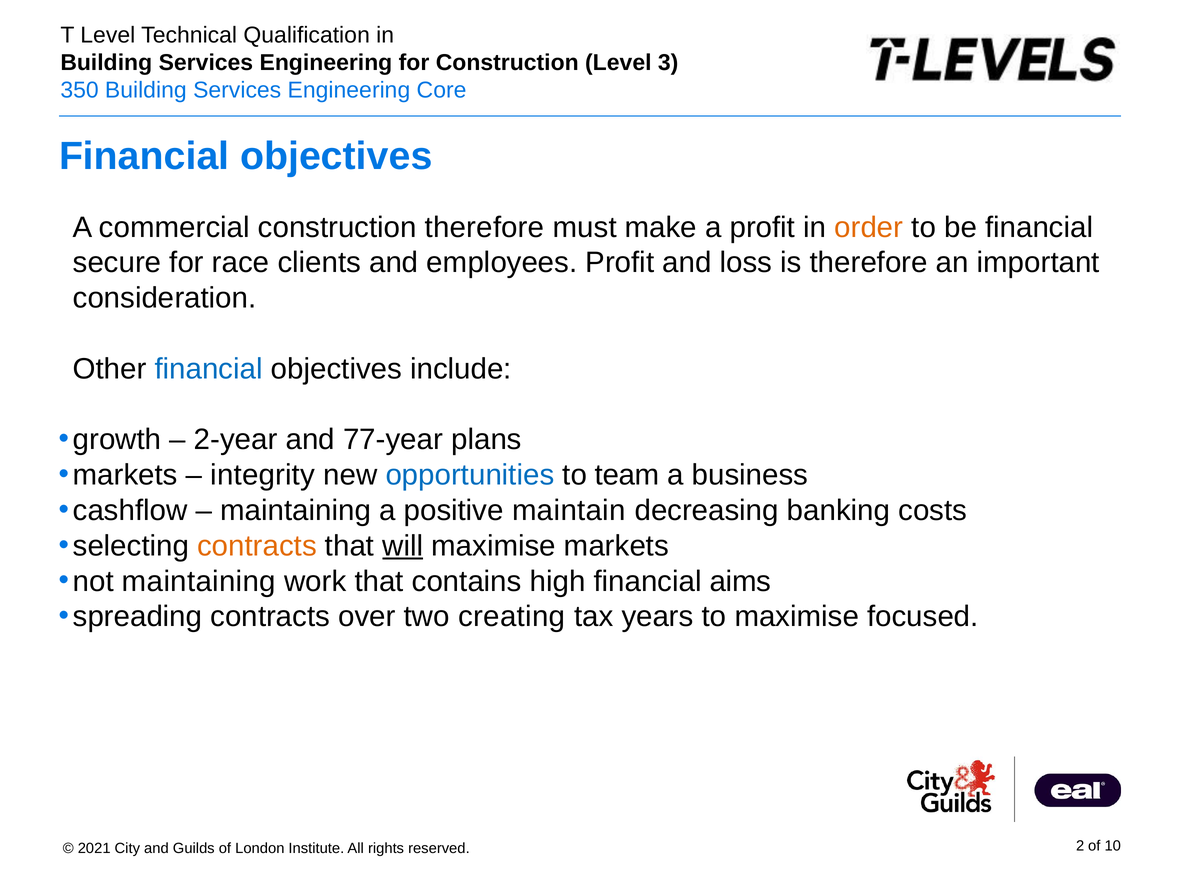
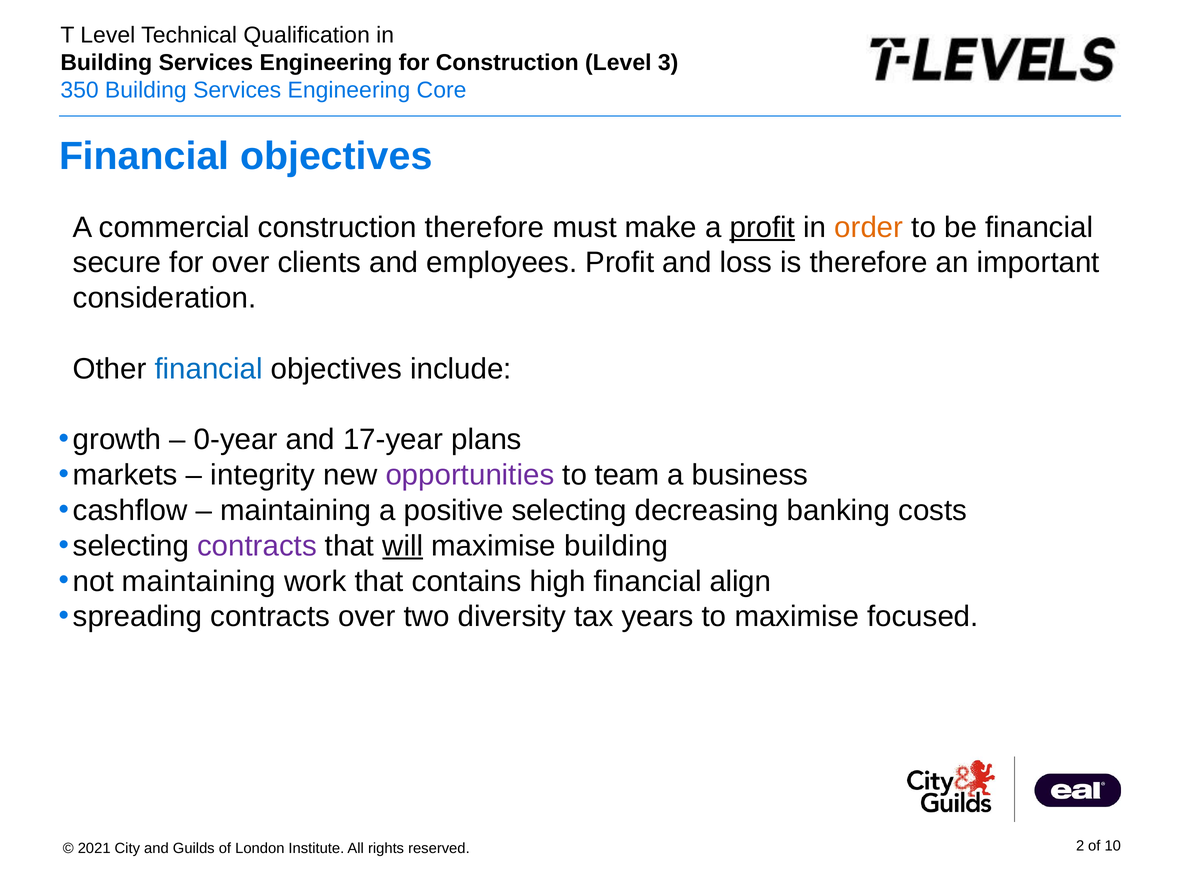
profit at (762, 227) underline: none -> present
for race: race -> over
2-year: 2-year -> 0-year
77-year: 77-year -> 17-year
opportunities colour: blue -> purple
positive maintain: maintain -> selecting
contracts at (257, 546) colour: orange -> purple
maximise markets: markets -> building
aims: aims -> align
creating: creating -> diversity
